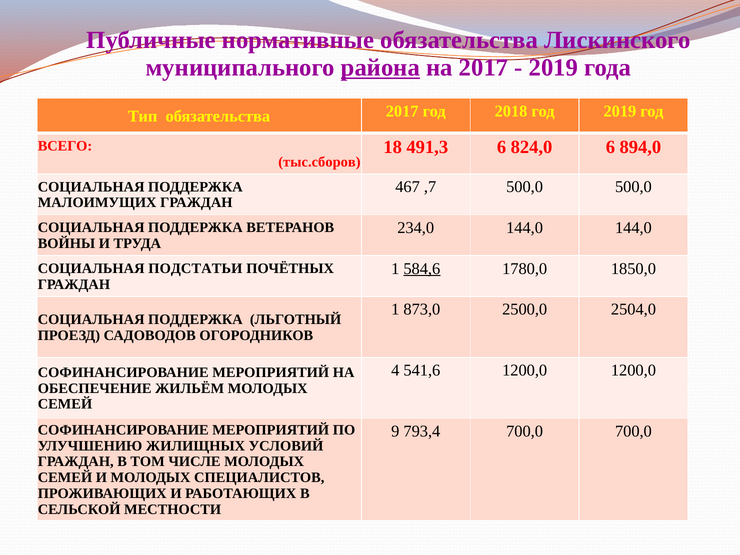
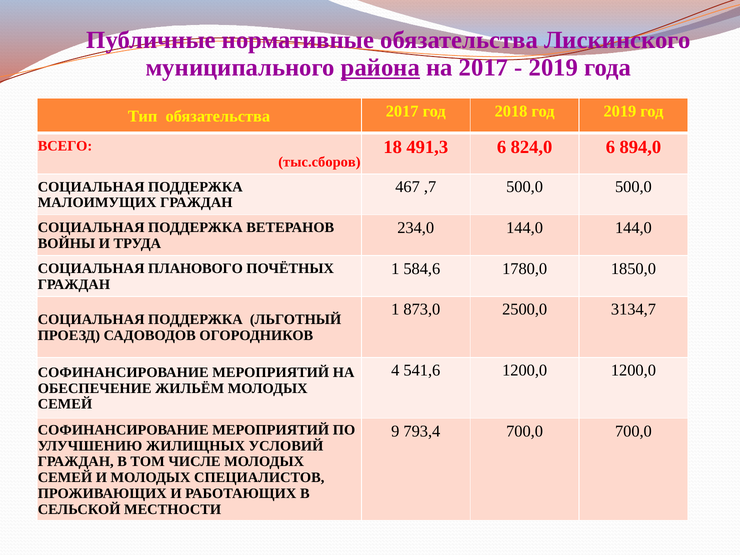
584,6 underline: present -> none
ПОДСТАТЬИ: ПОДСТАТЬИ -> ПЛАНОВОГО
2504,0: 2504,0 -> 3134,7
